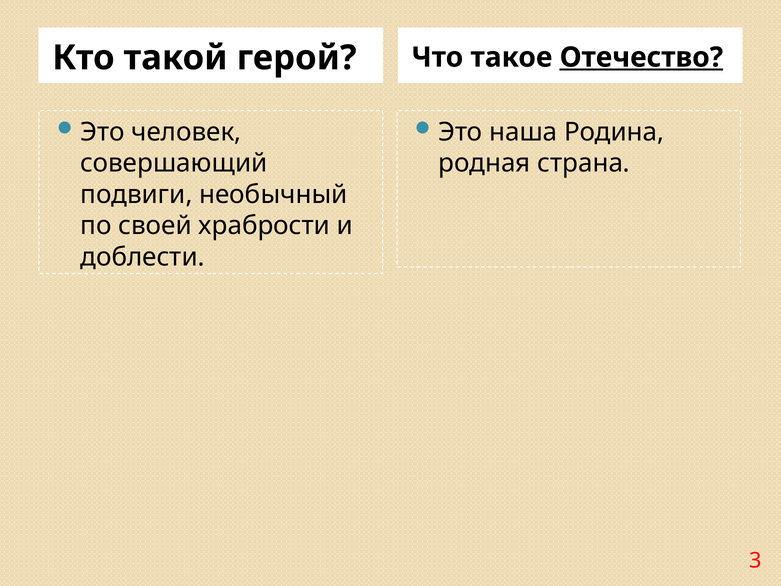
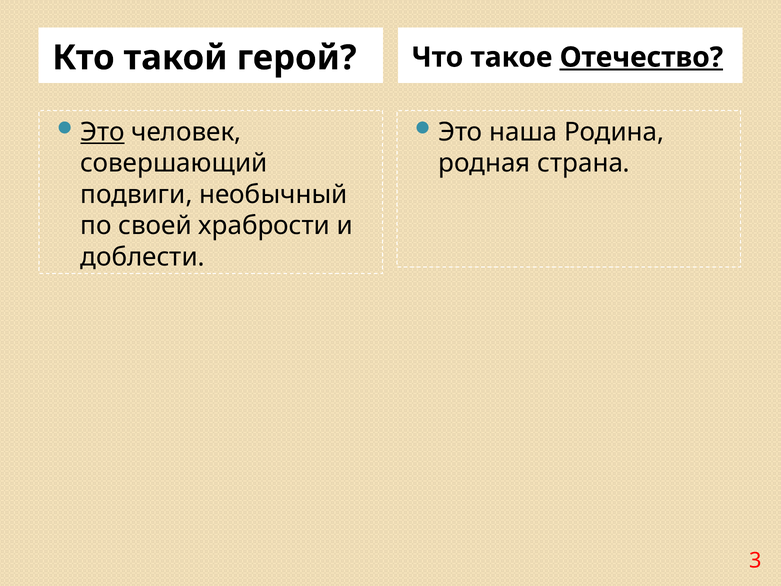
Это at (102, 132) underline: none -> present
